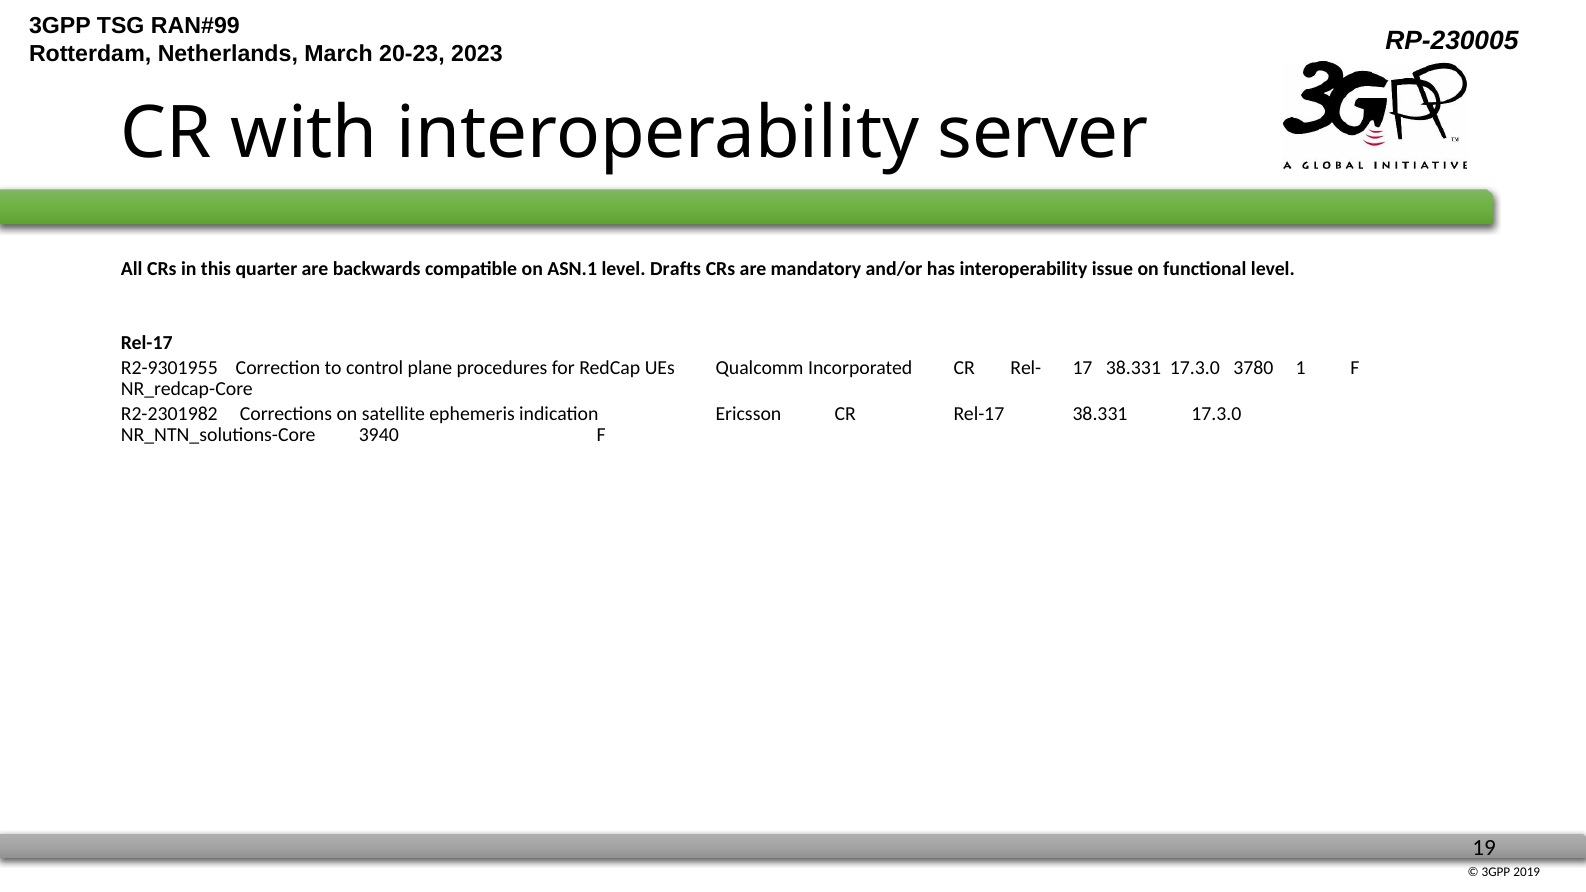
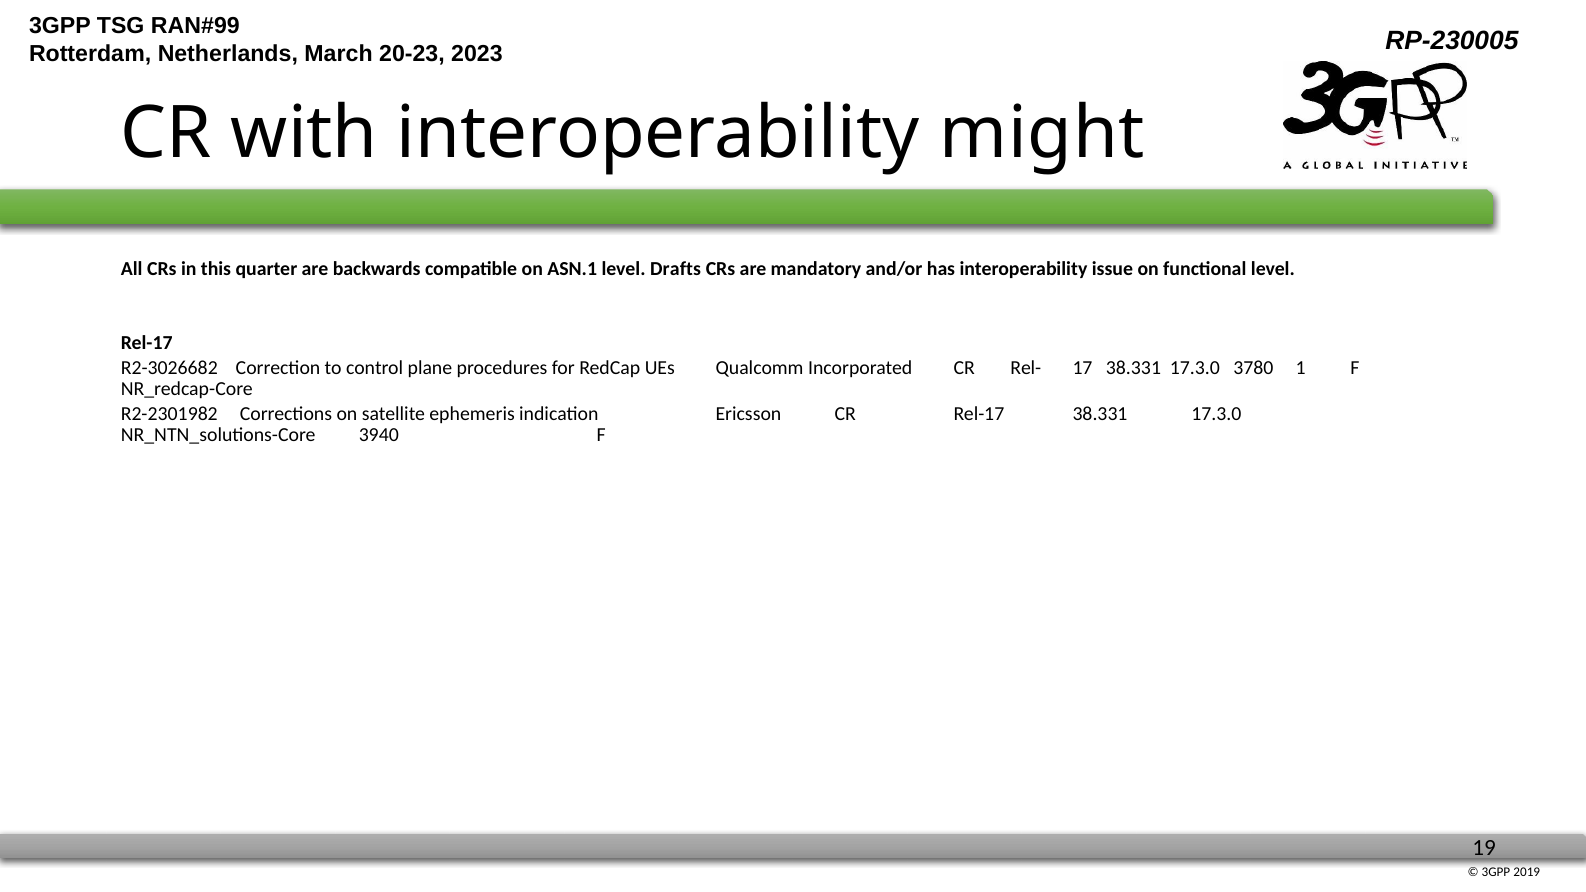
server: server -> might
R2-9301955: R2-9301955 -> R2-3026682
